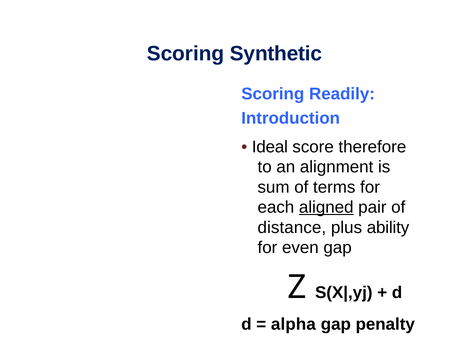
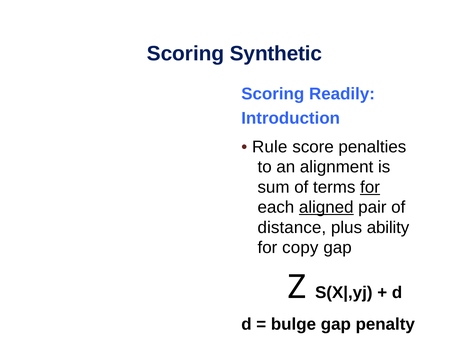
Ideal: Ideal -> Rule
therefore: therefore -> penalties
for at (370, 187) underline: none -> present
even: even -> copy
alpha: alpha -> bulge
